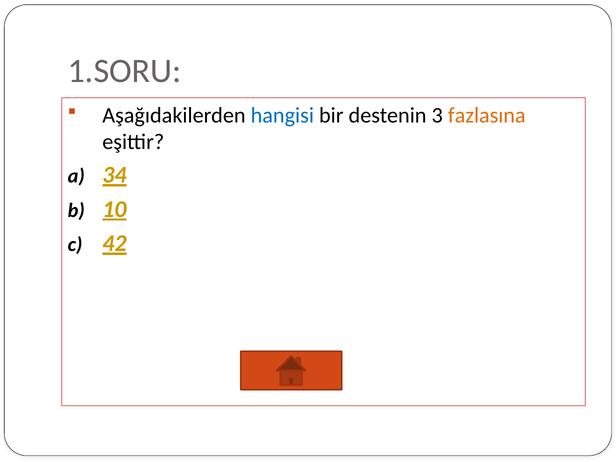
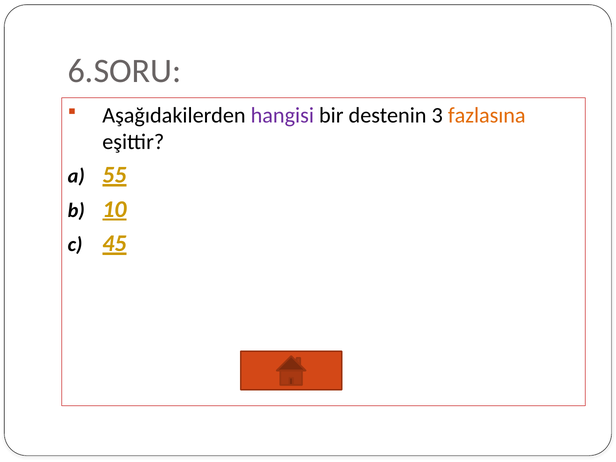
1.SORU: 1.SORU -> 6.SORU
hangisi colour: blue -> purple
34: 34 -> 55
42: 42 -> 45
